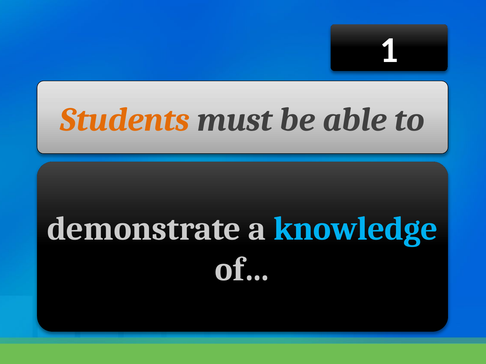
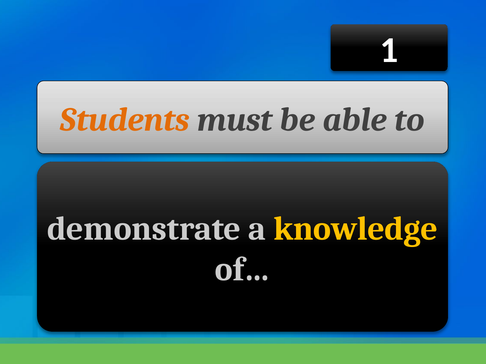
knowledge colour: light blue -> yellow
